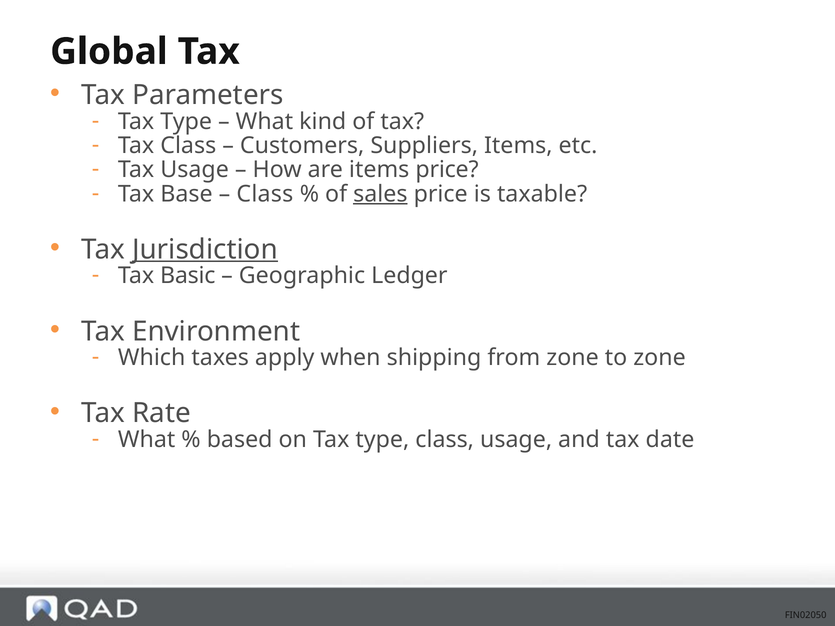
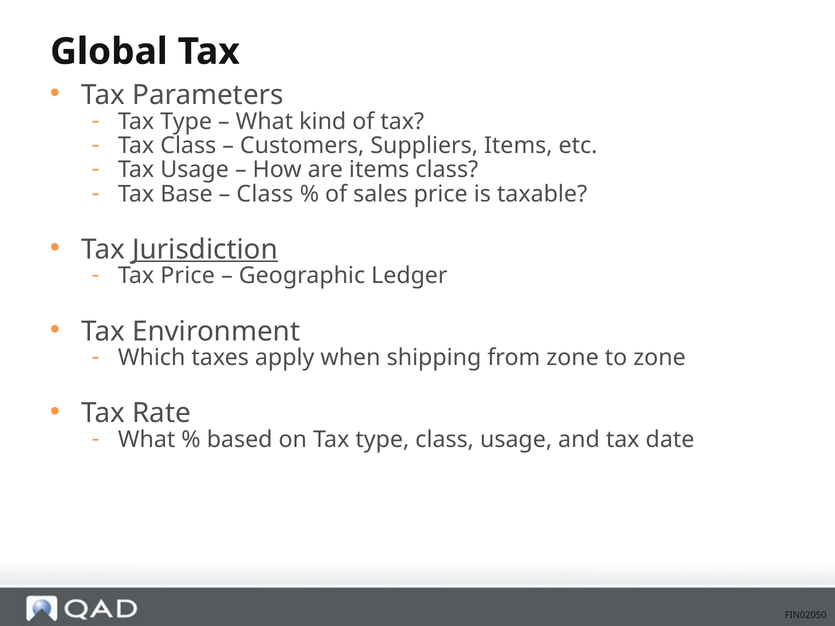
items price: price -> class
sales underline: present -> none
Tax Basic: Basic -> Price
